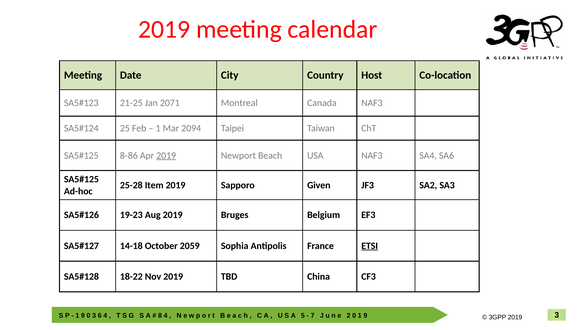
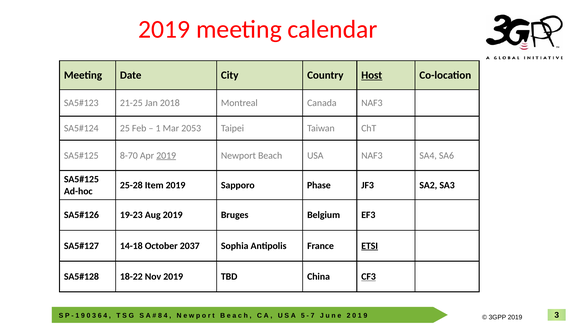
Host underline: none -> present
2071: 2071 -> 2018
2094: 2094 -> 2053
8-86: 8-86 -> 8-70
Given: Given -> Phase
2059: 2059 -> 2037
CF3 underline: none -> present
